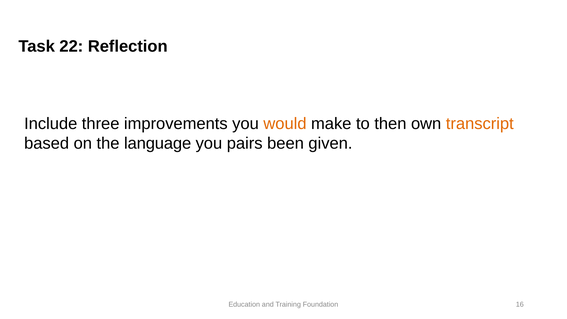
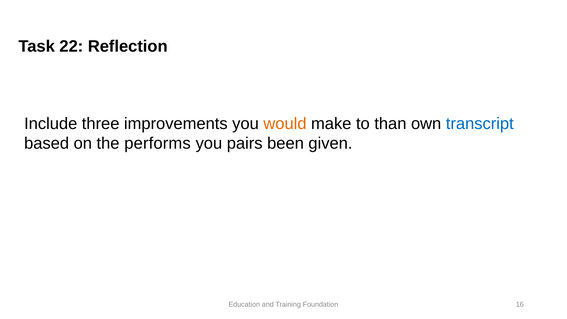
then: then -> than
transcript colour: orange -> blue
language: language -> performs
